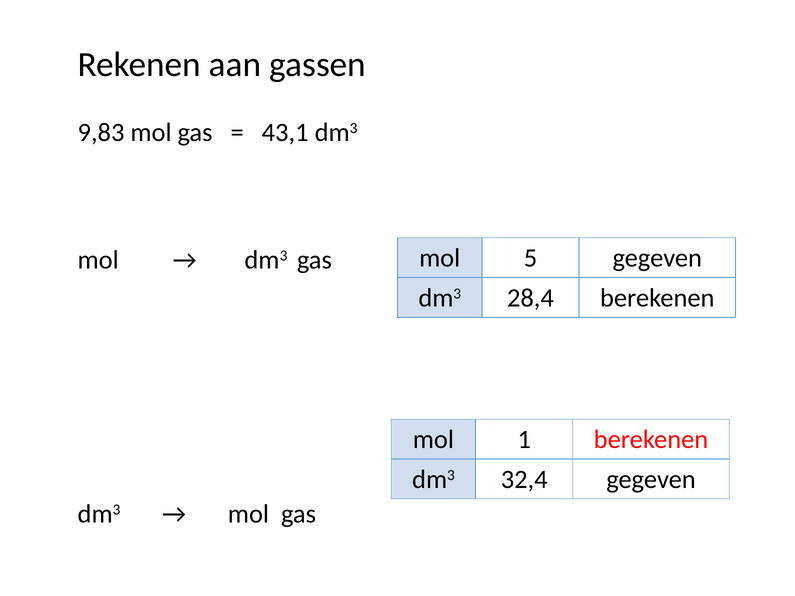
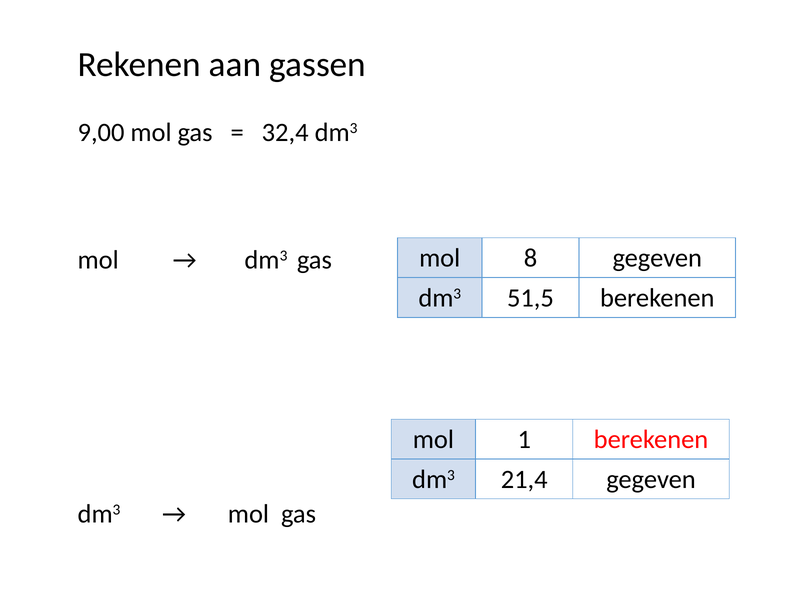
9,83: 9,83 -> 9,00
43,1: 43,1 -> 32,4
5: 5 -> 8
28,4: 28,4 -> 51,5
32,4: 32,4 -> 21,4
